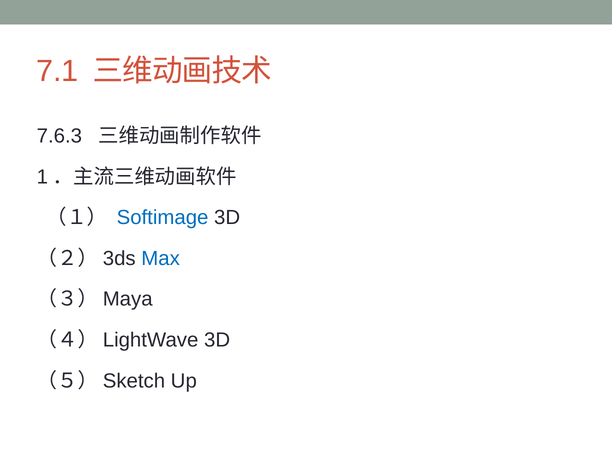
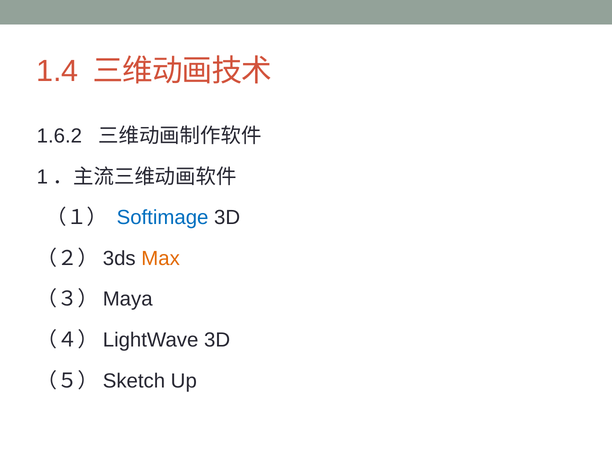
7.1: 7.1 -> 1.4
7.6.3: 7.6.3 -> 1.6.2
Max colour: blue -> orange
